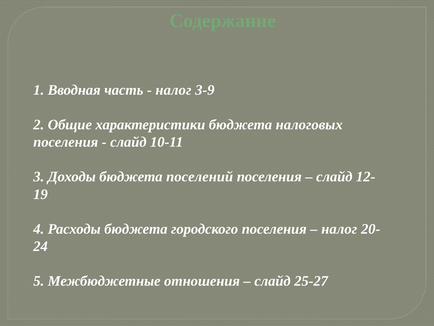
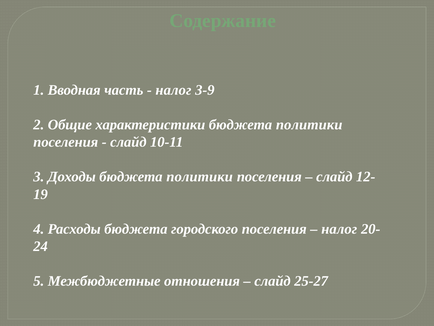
характеристики бюджета налоговых: налоговых -> политики
Доходы бюджета поселений: поселений -> политики
